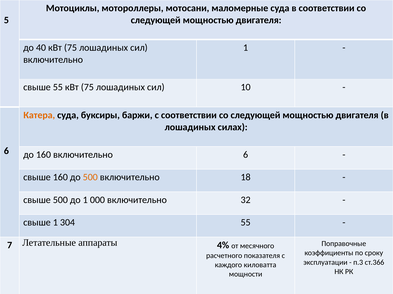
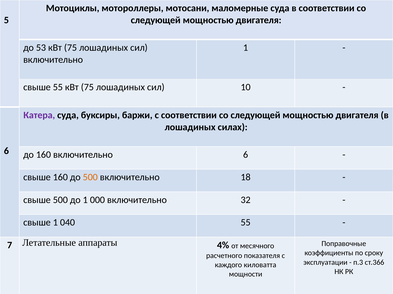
40: 40 -> 53
Катера colour: orange -> purple
304: 304 -> 040
